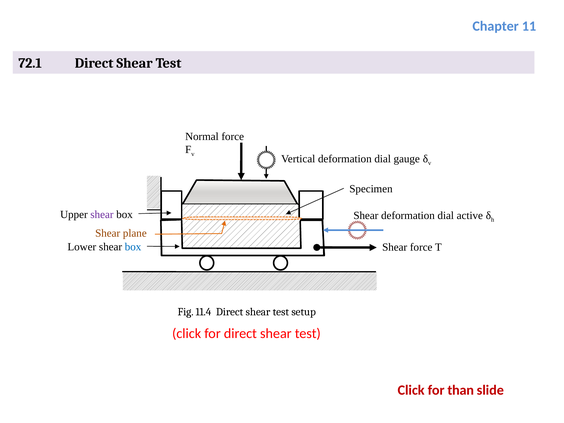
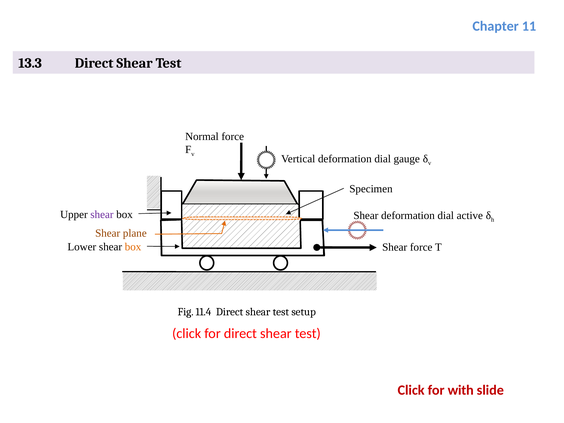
72.1: 72.1 -> 13.3
box at (133, 247) colour: blue -> orange
than: than -> with
